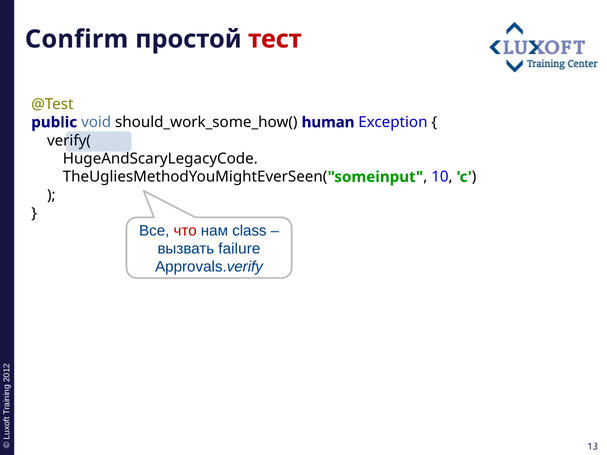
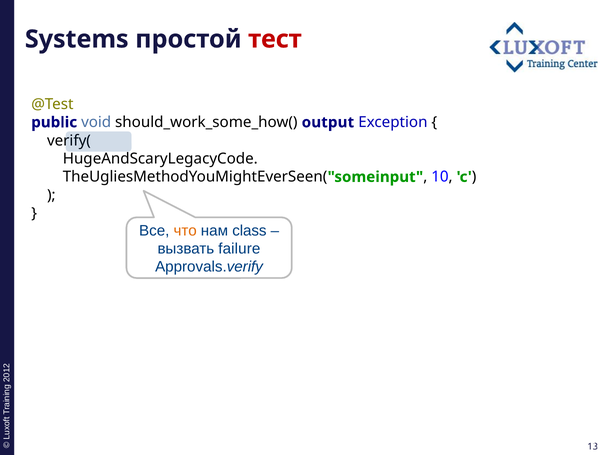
Confirm: Confirm -> Systems
human: human -> output
что colour: red -> orange
